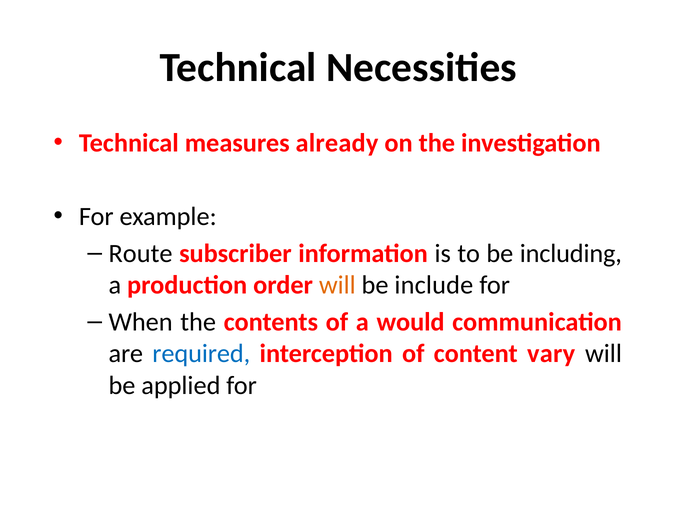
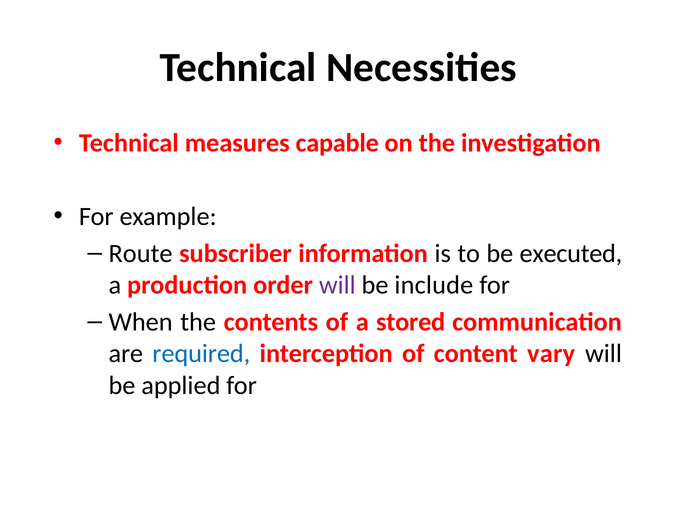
already: already -> capable
including: including -> executed
will at (337, 285) colour: orange -> purple
would: would -> stored
